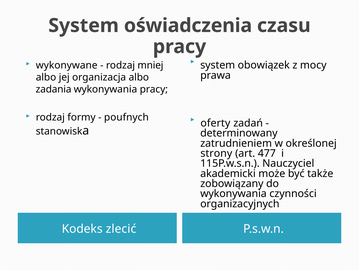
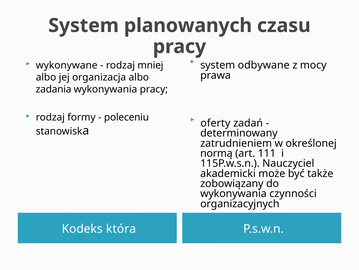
oświadczenia: oświadczenia -> planowanych
obowiązek: obowiązek -> odbywane
poufnych: poufnych -> poleceniu
strony: strony -> normą
477: 477 -> 111
zlecić: zlecić -> która
